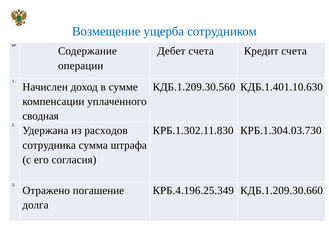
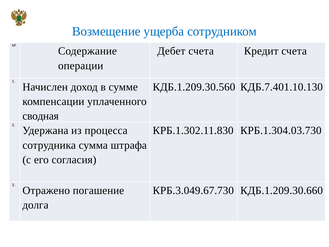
КДБ.1.401.10.630: КДБ.1.401.10.630 -> КДБ.7.401.10.130
расходов: расходов -> процесса
КРБ.4.196.25.349: КРБ.4.196.25.349 -> КРБ.3.049.67.730
